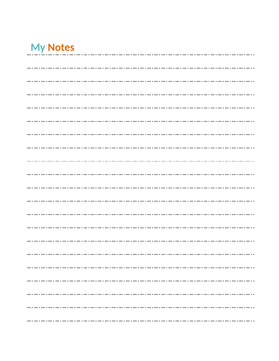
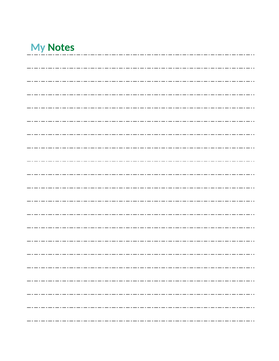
Notes colour: orange -> green
